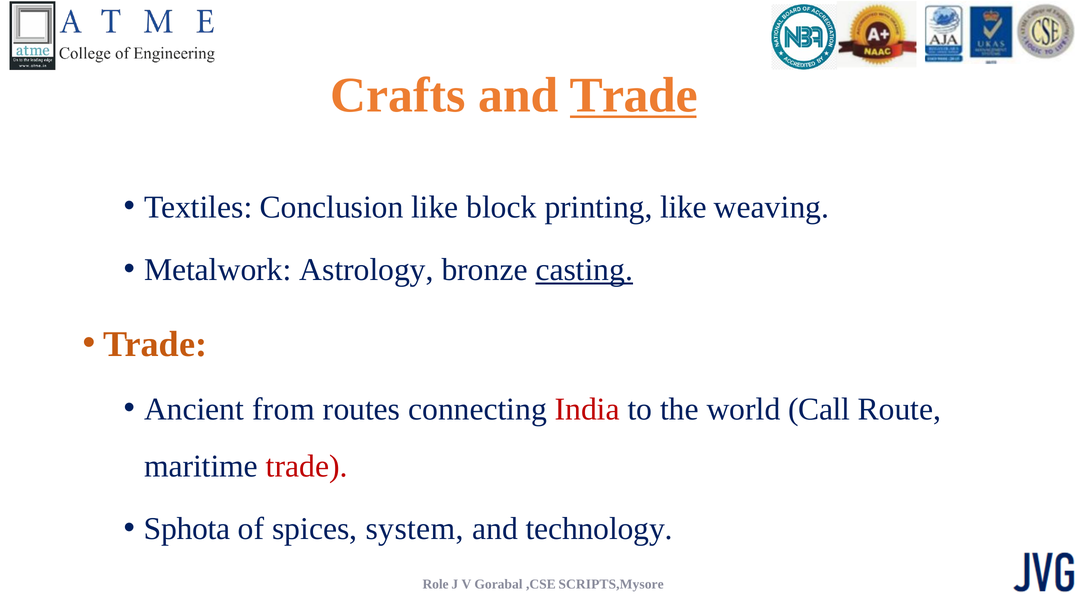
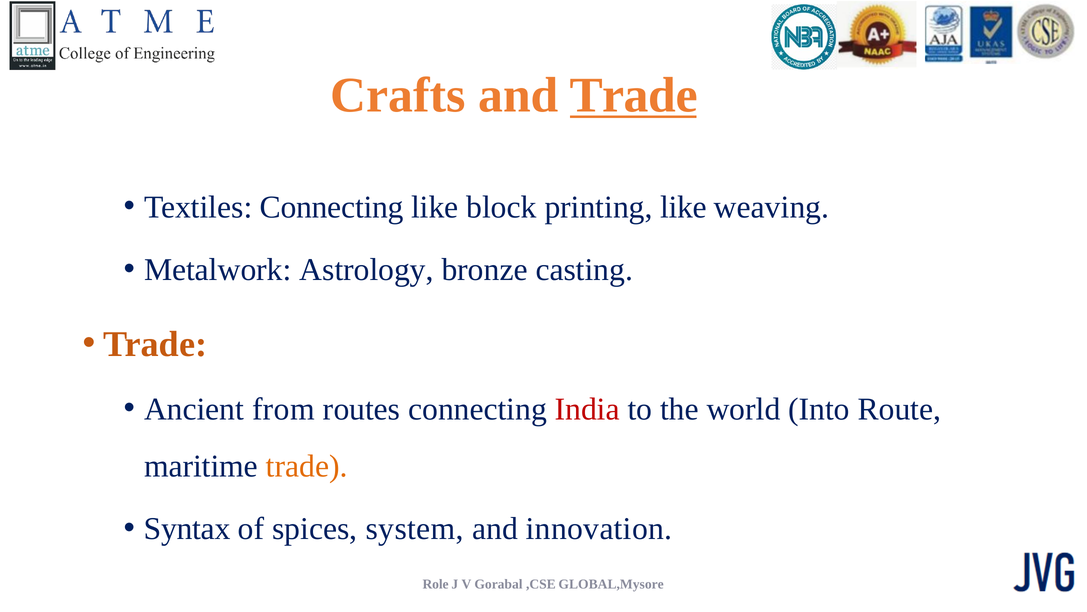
Textiles Conclusion: Conclusion -> Connecting
casting underline: present -> none
Call: Call -> Into
trade at (307, 466) colour: red -> orange
Sphota: Sphota -> Syntax
technology: technology -> innovation
SCRIPTS,Mysore: SCRIPTS,Mysore -> GLOBAL,Mysore
